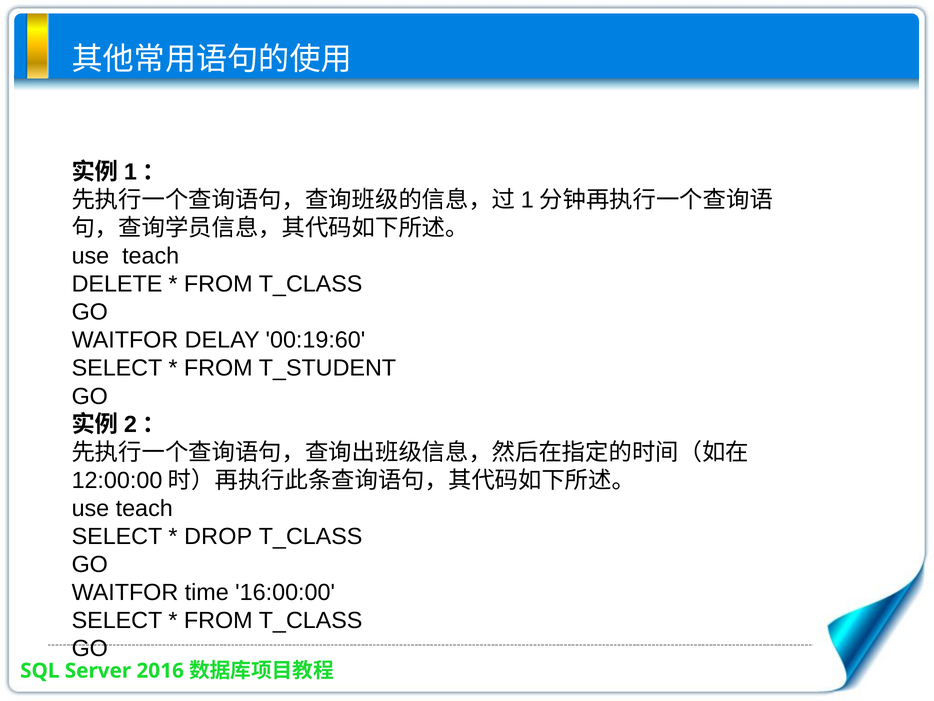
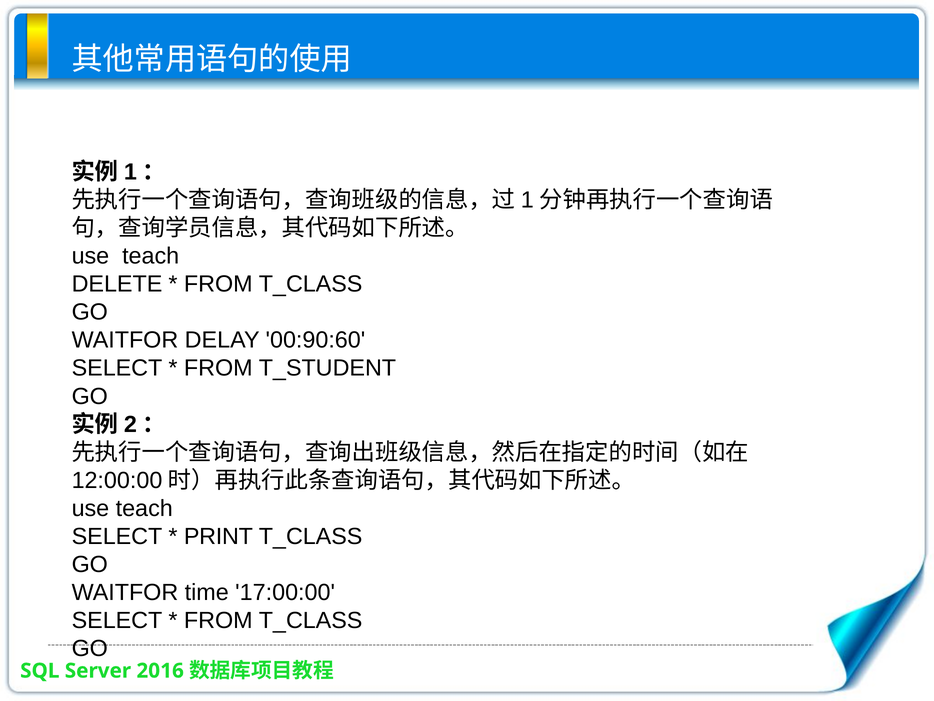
00:19:60: 00:19:60 -> 00:90:60
DROP: DROP -> PRINT
16:00:00: 16:00:00 -> 17:00:00
